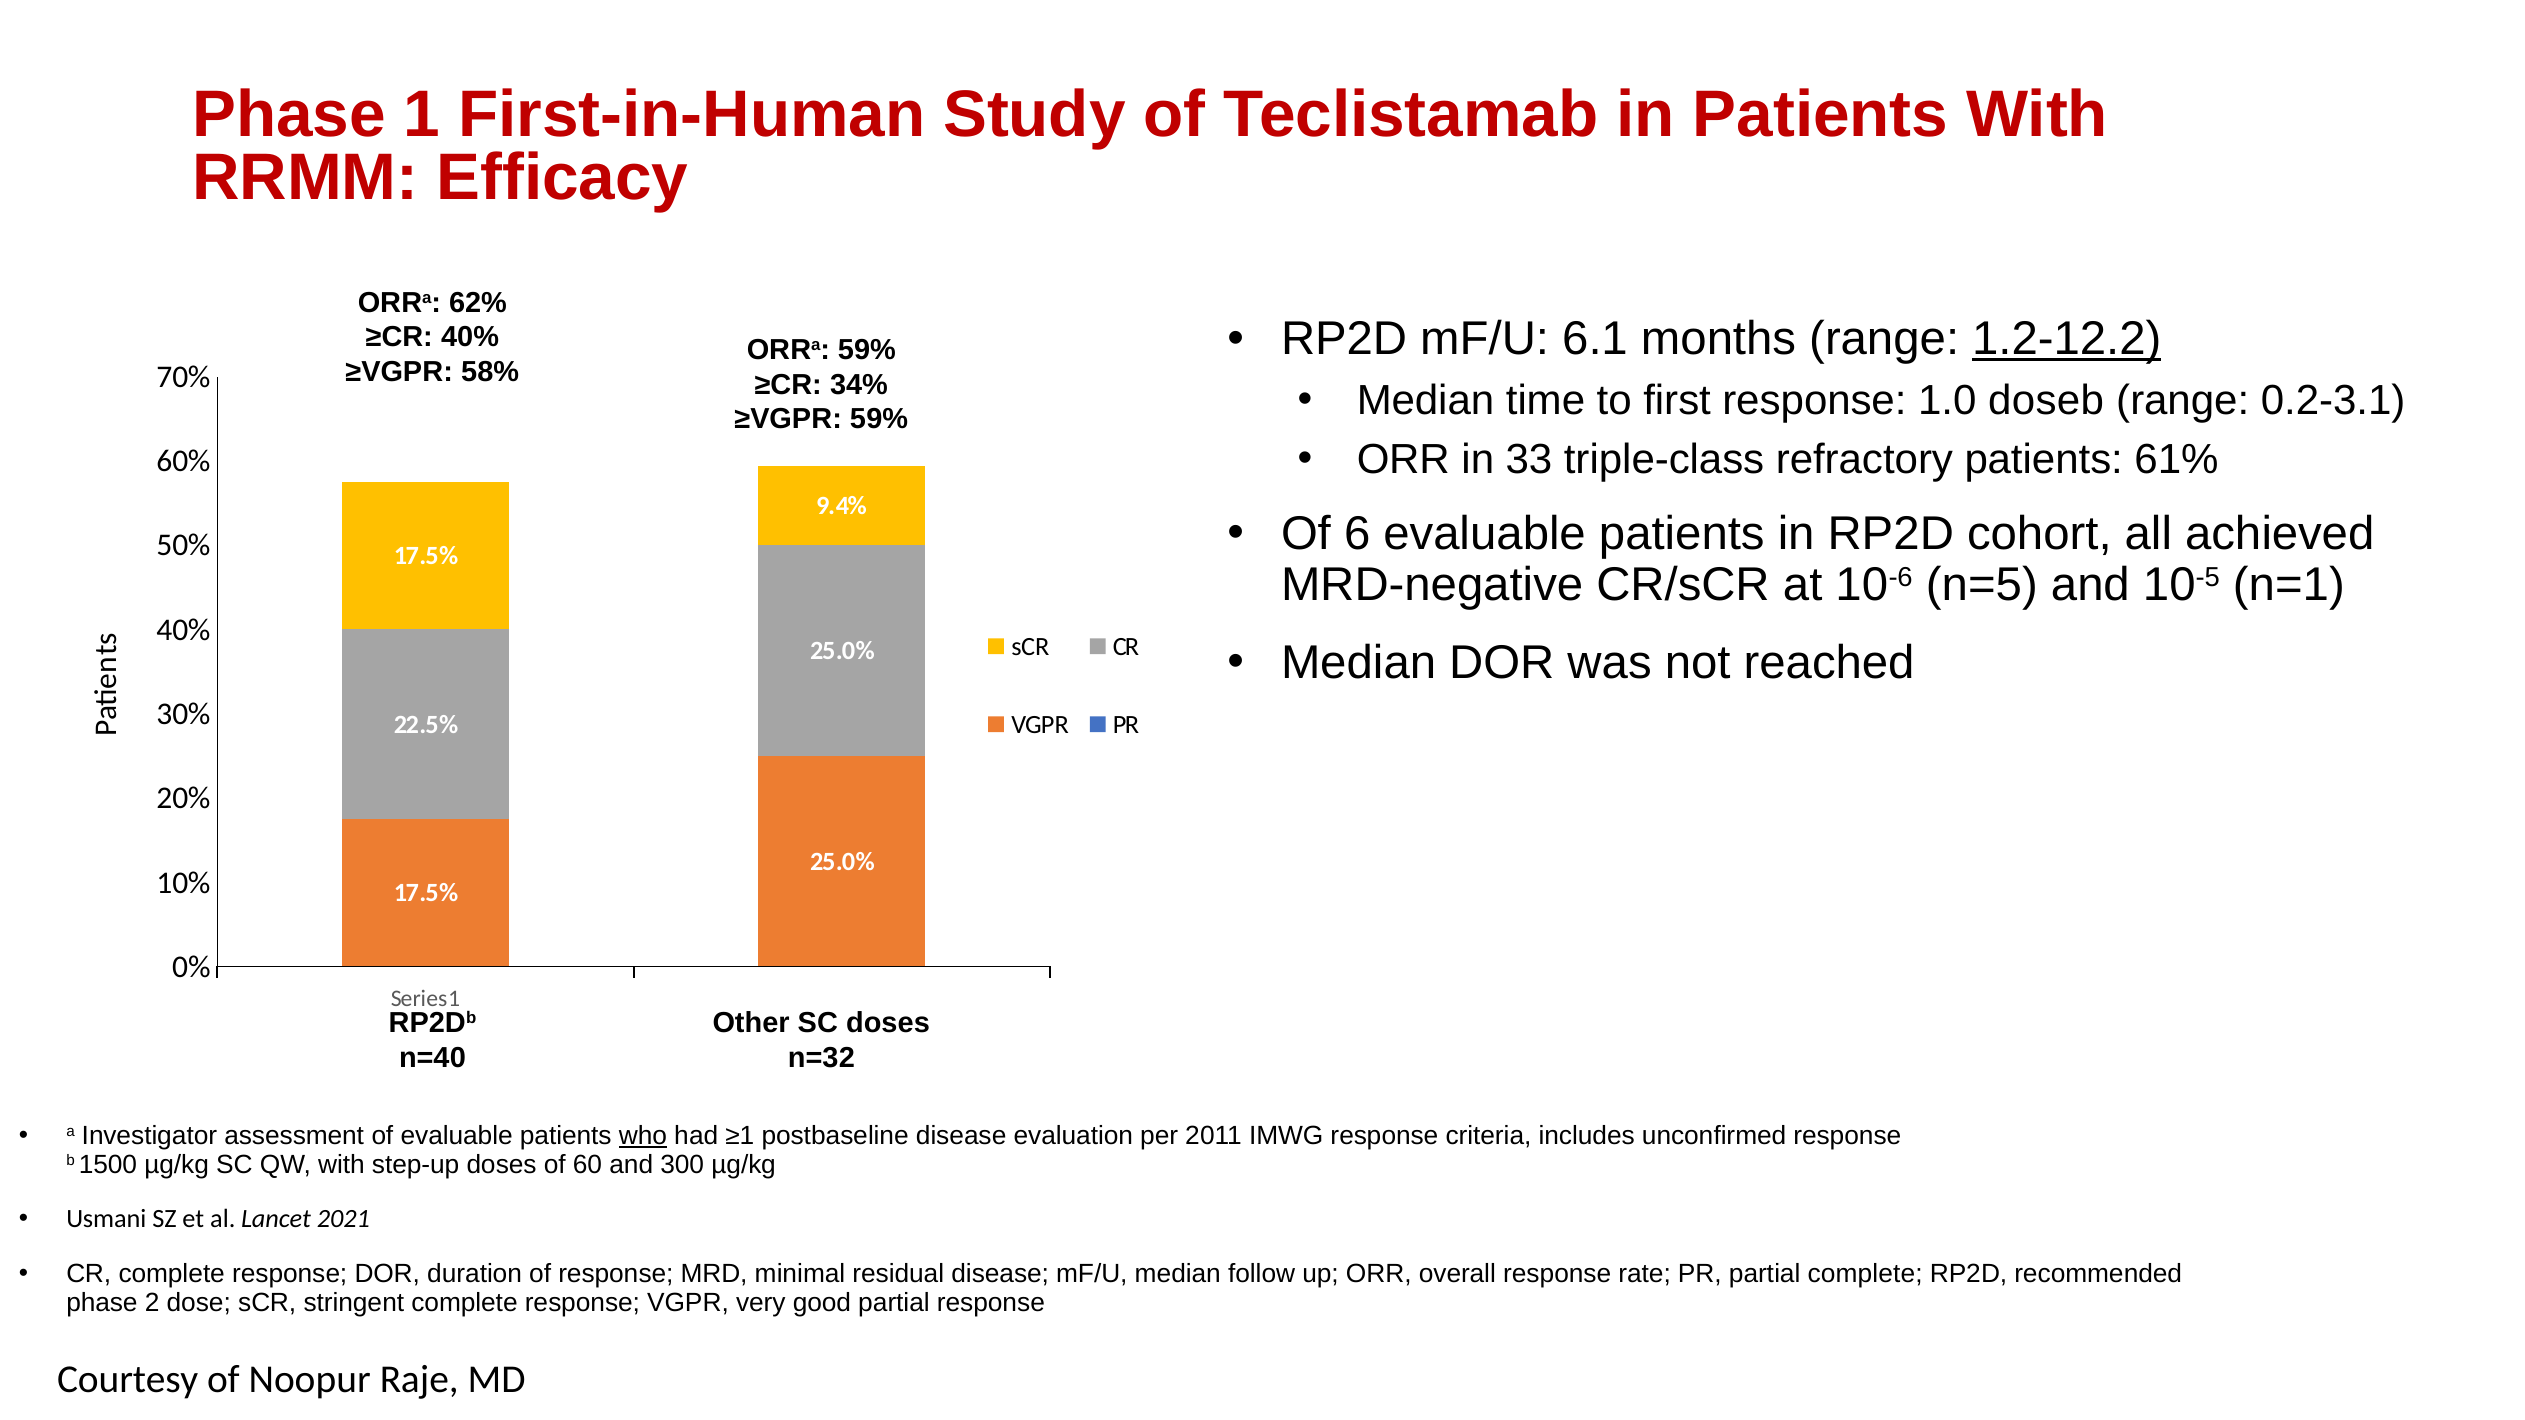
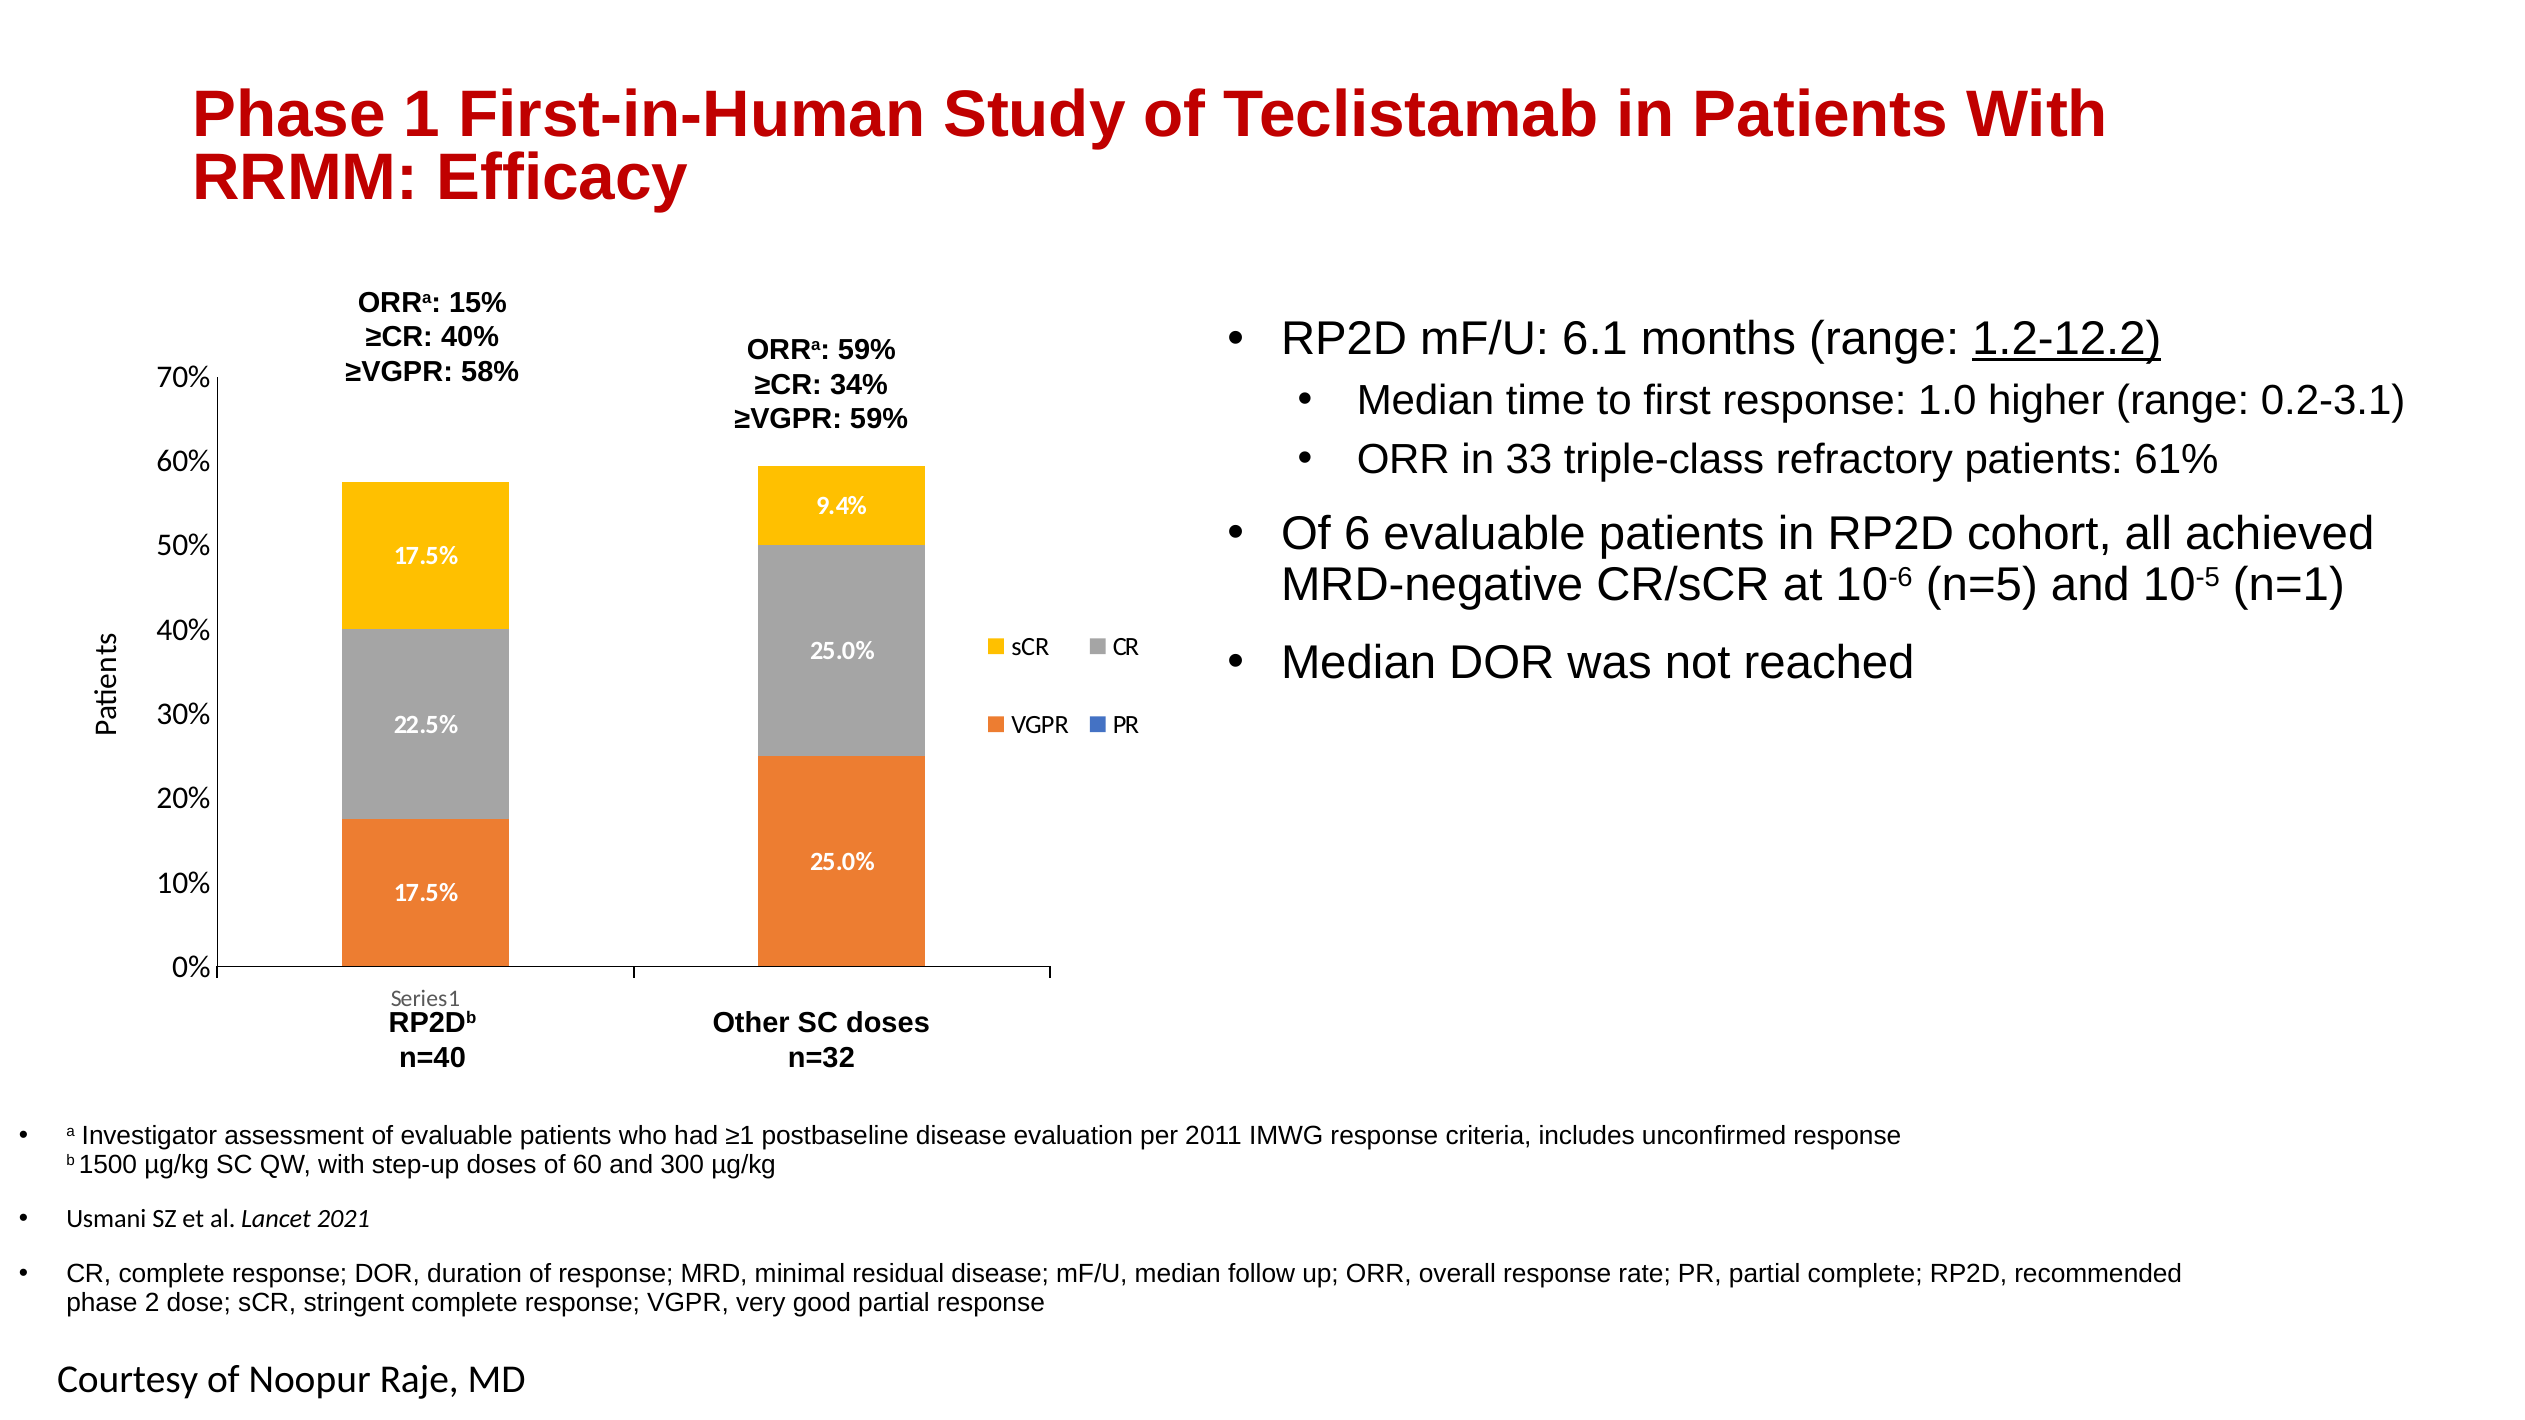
62%: 62% -> 15%
doseb: doseb -> higher
who underline: present -> none
